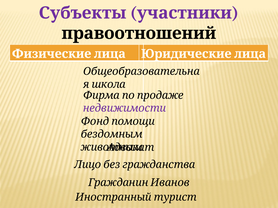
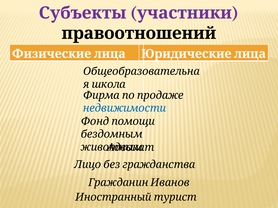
недвижимости colour: purple -> blue
